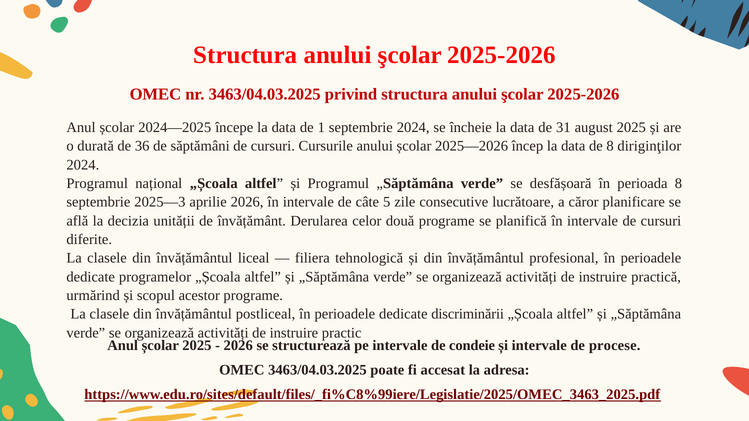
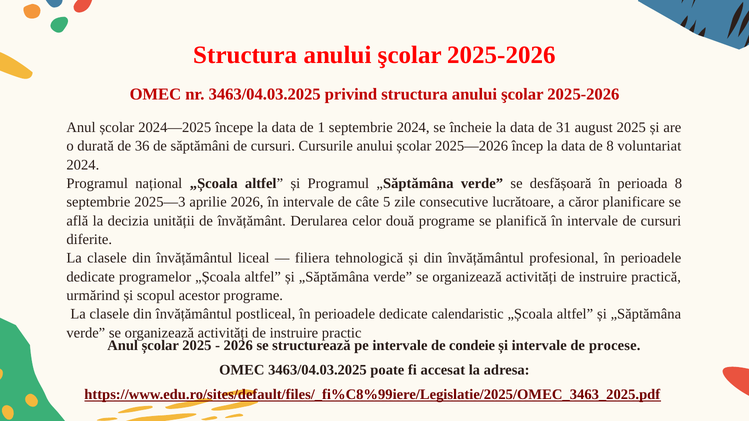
diriginţilor: diriginţilor -> voluntariat
discriminării: discriminării -> calendaristic
